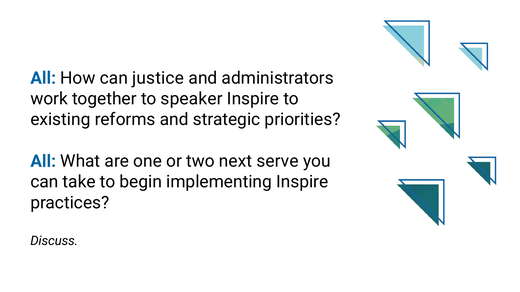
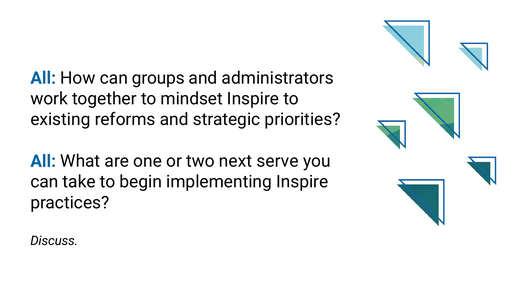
justice: justice -> groups
speaker: speaker -> mindset
